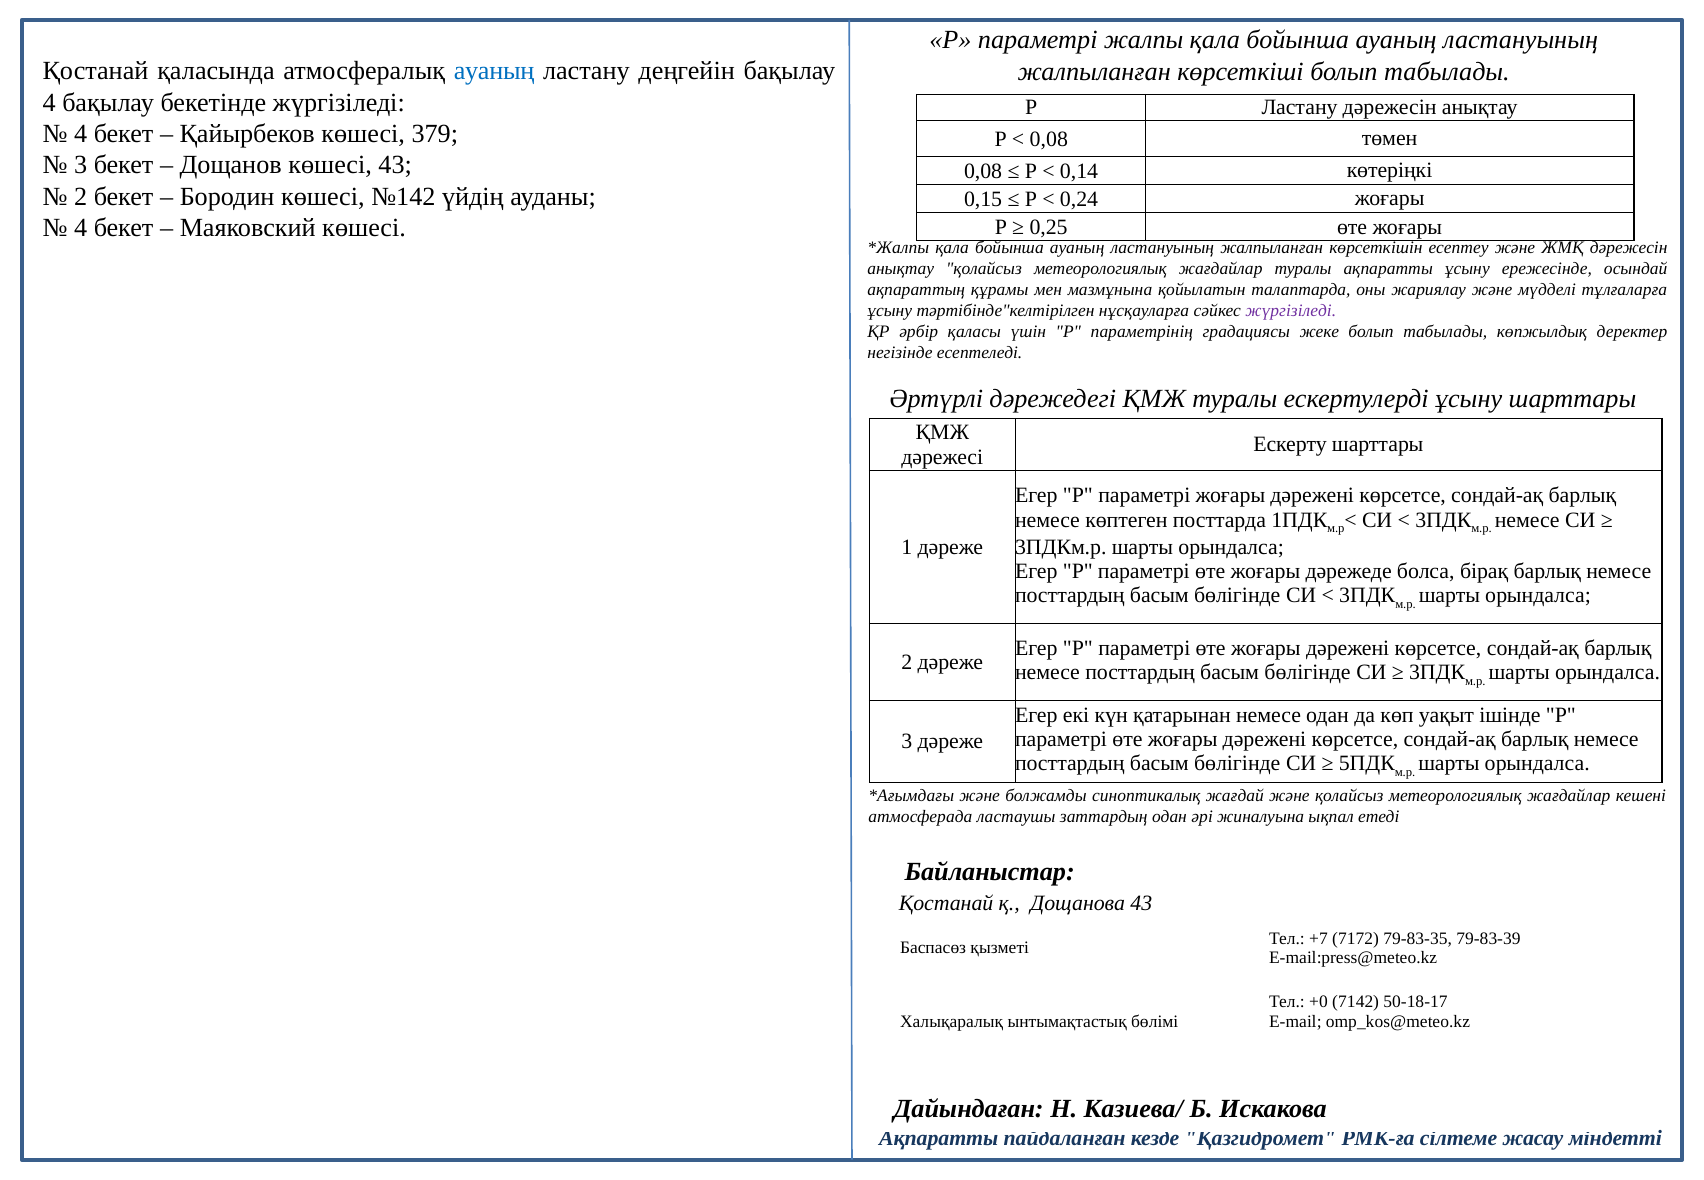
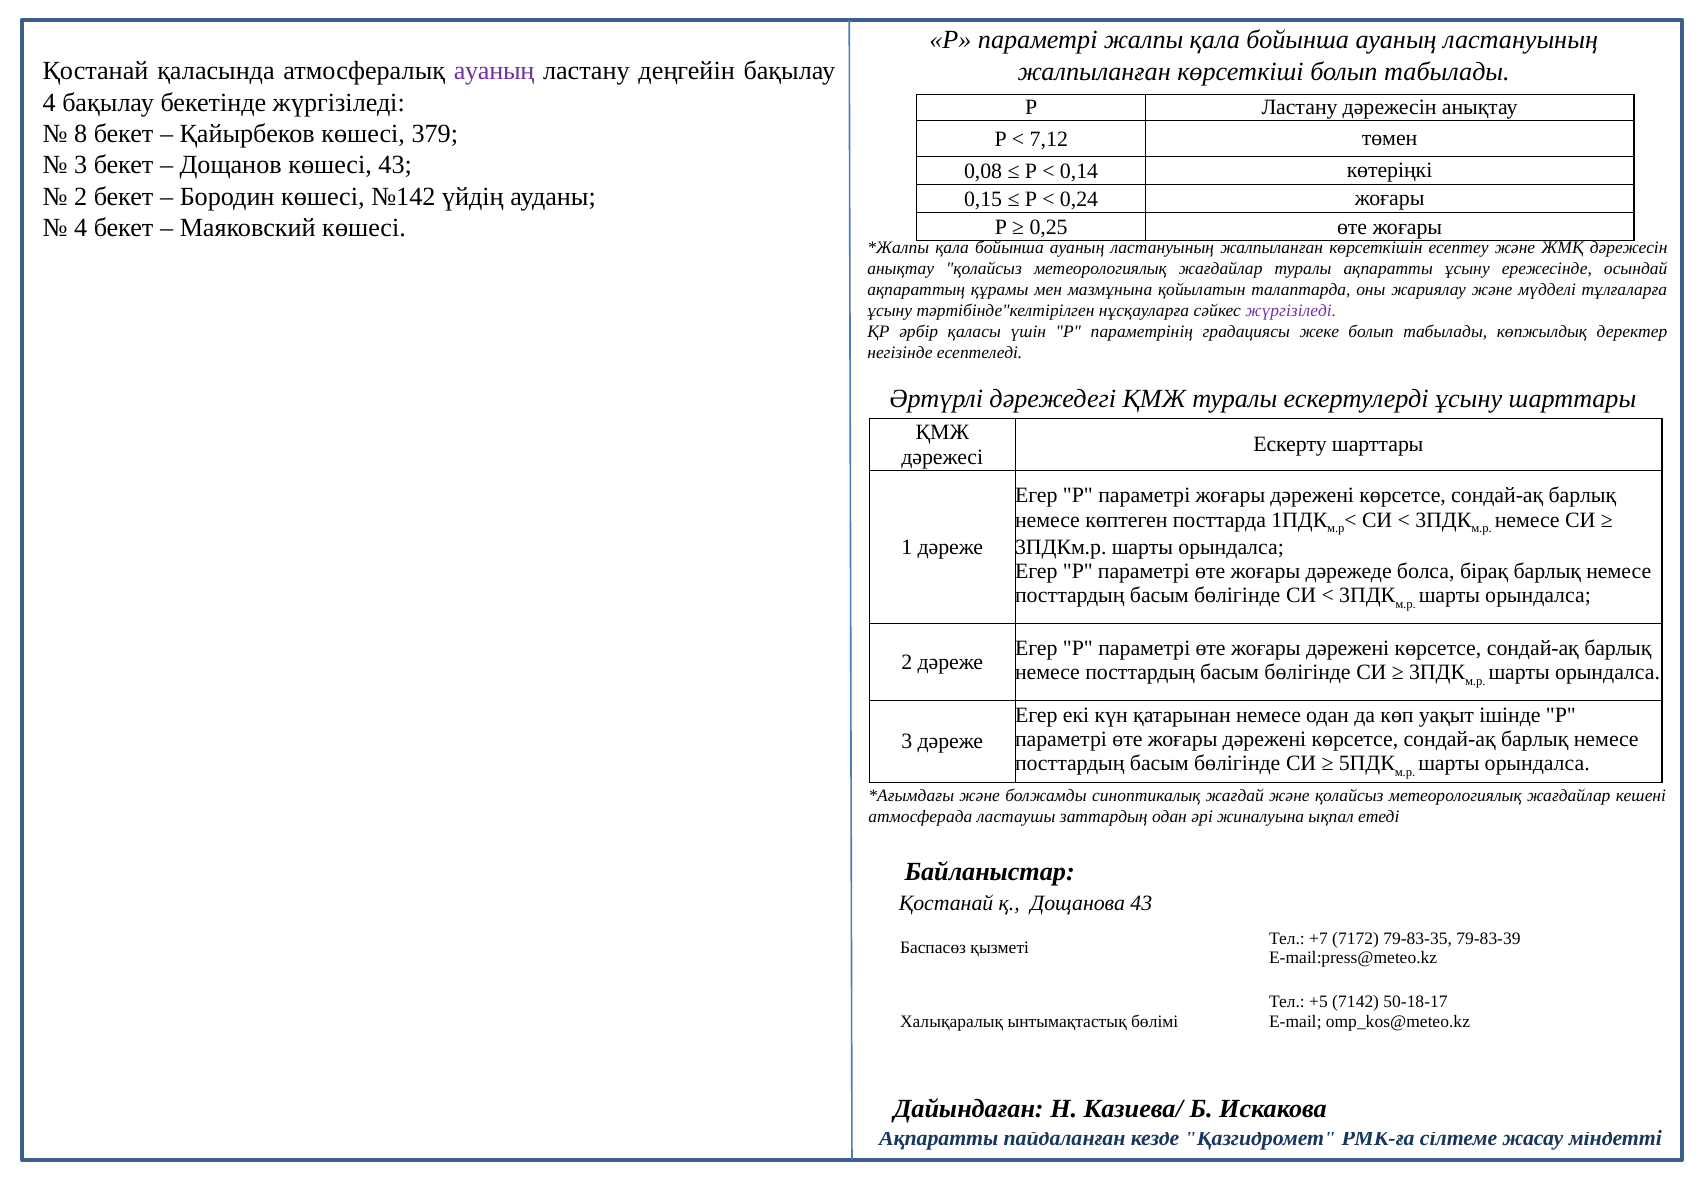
ауаның at (494, 71) colour: blue -> purple
4 at (81, 134): 4 -> 8
0,08 at (1049, 139): 0,08 -> 7,12
+0: +0 -> +5
